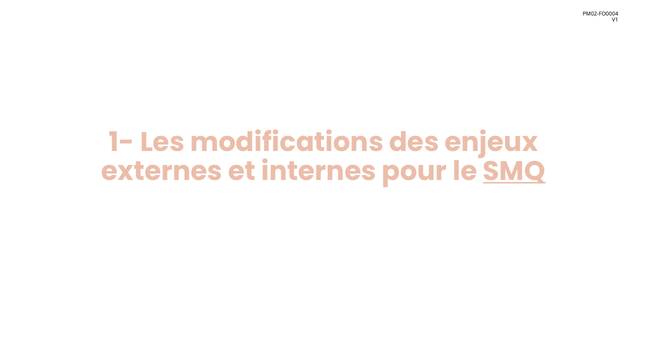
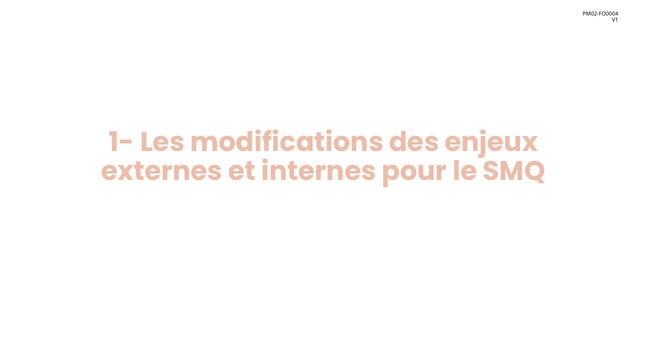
SMQ underline: present -> none
